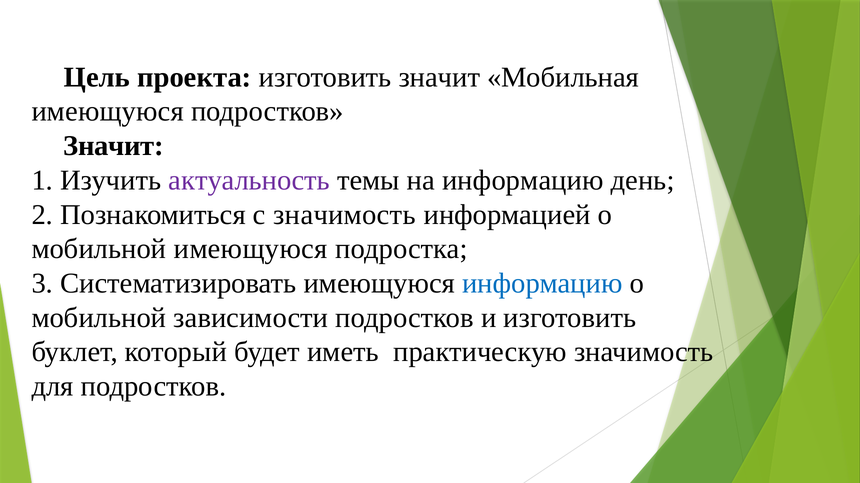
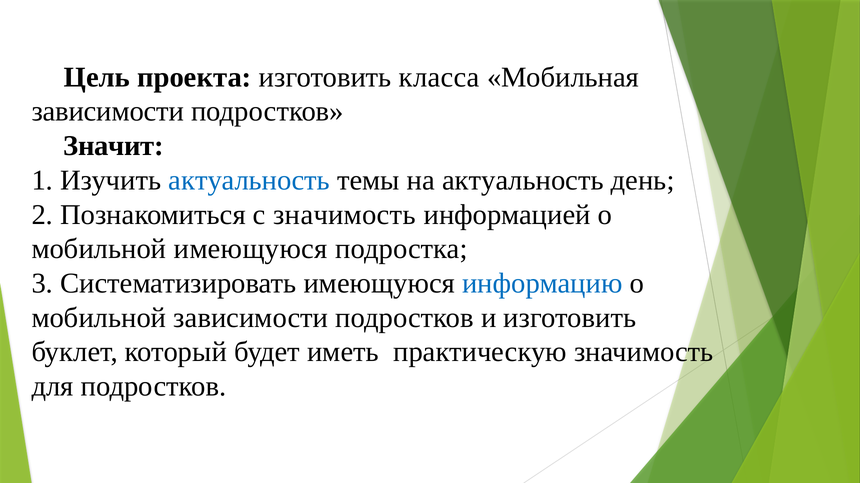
изготовить значит: значит -> класса
имеющуюся at (108, 112): имеющуюся -> зависимости
актуальность at (249, 181) colour: purple -> blue
на информацию: информацию -> актуальность
